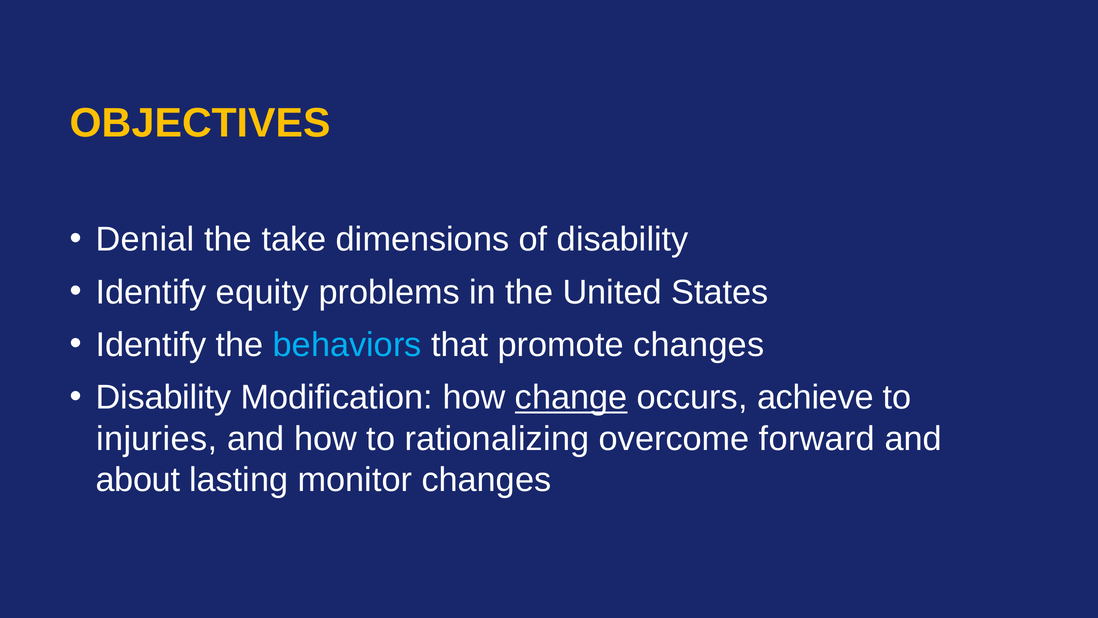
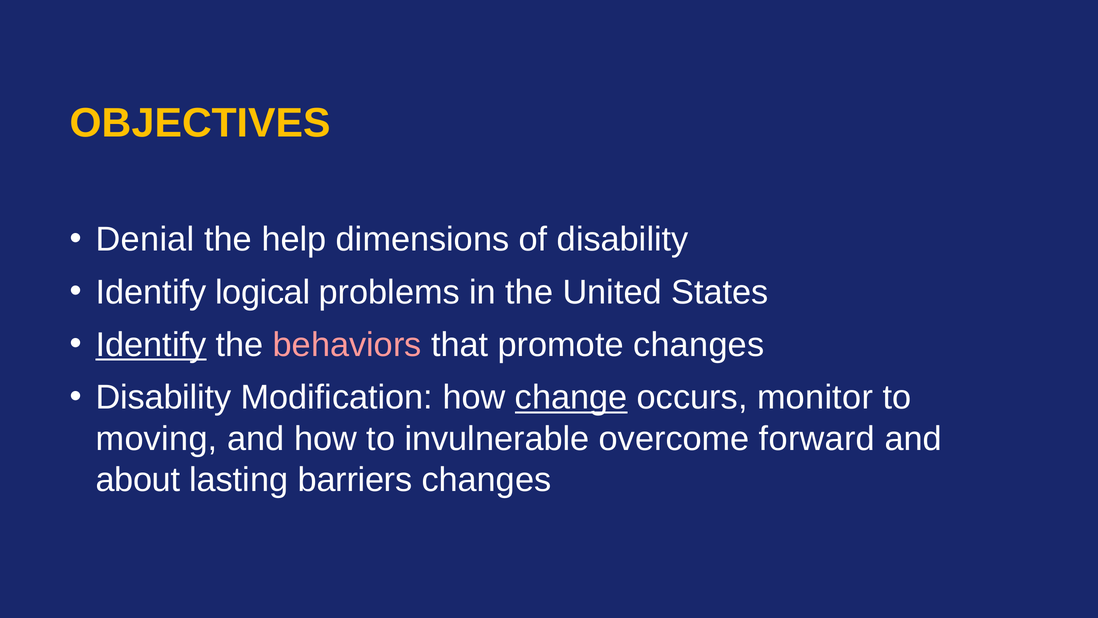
take: take -> help
equity: equity -> logical
Identify at (151, 345) underline: none -> present
behaviors colour: light blue -> pink
achieve: achieve -> monitor
injuries: injuries -> moving
rationalizing: rationalizing -> invulnerable
monitor: monitor -> barriers
